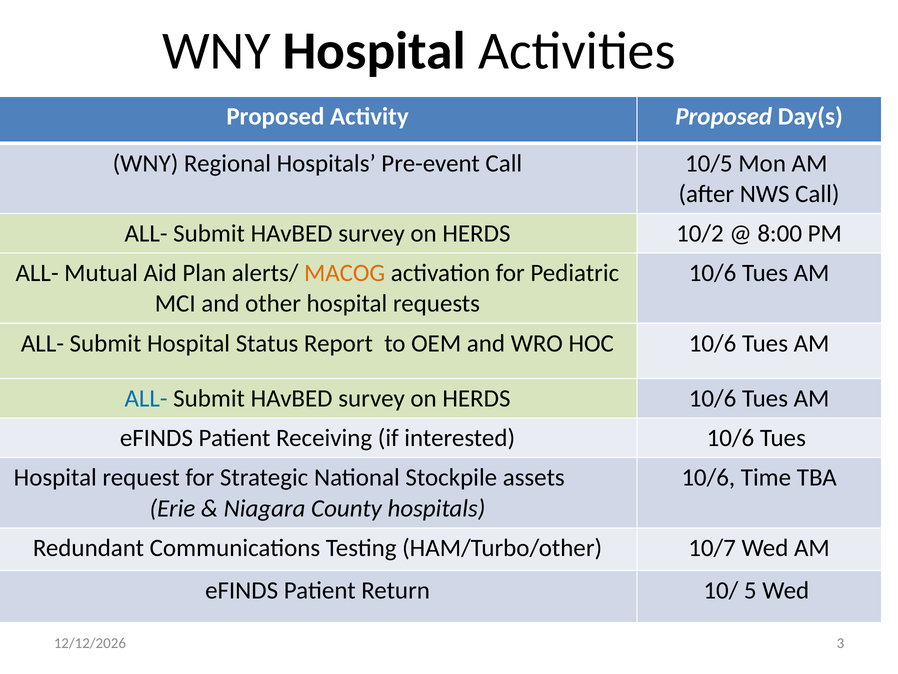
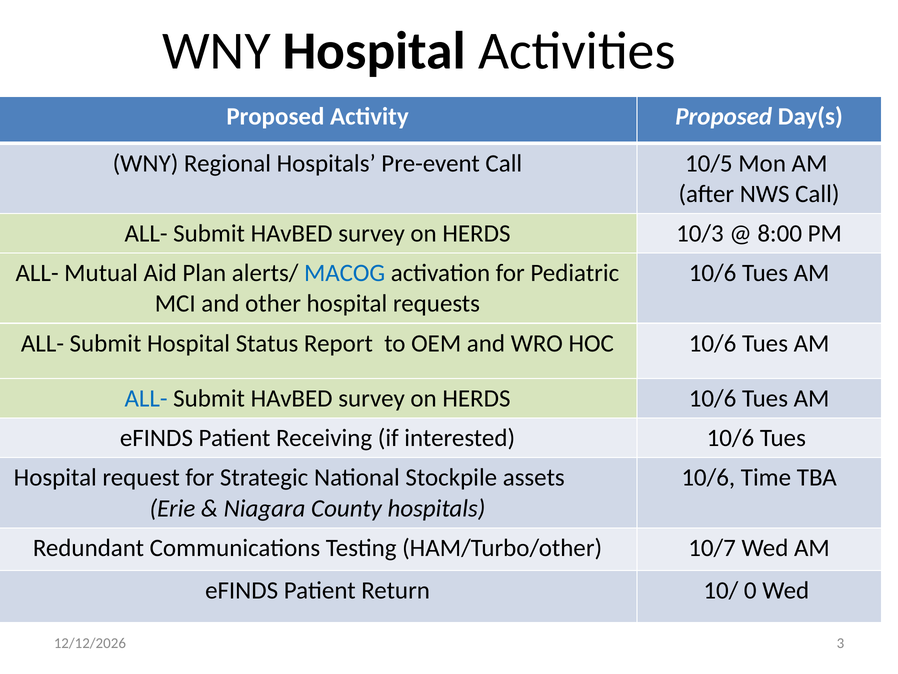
10/2: 10/2 -> 10/3
MACOG colour: orange -> blue
5: 5 -> 0
